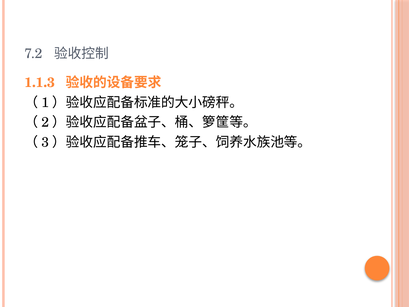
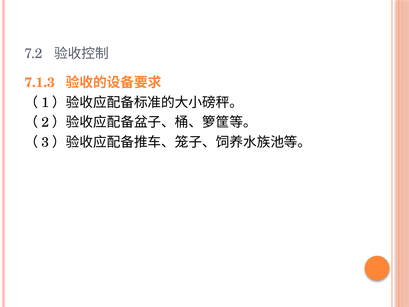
1.1.3: 1.1.3 -> 7.1.3
